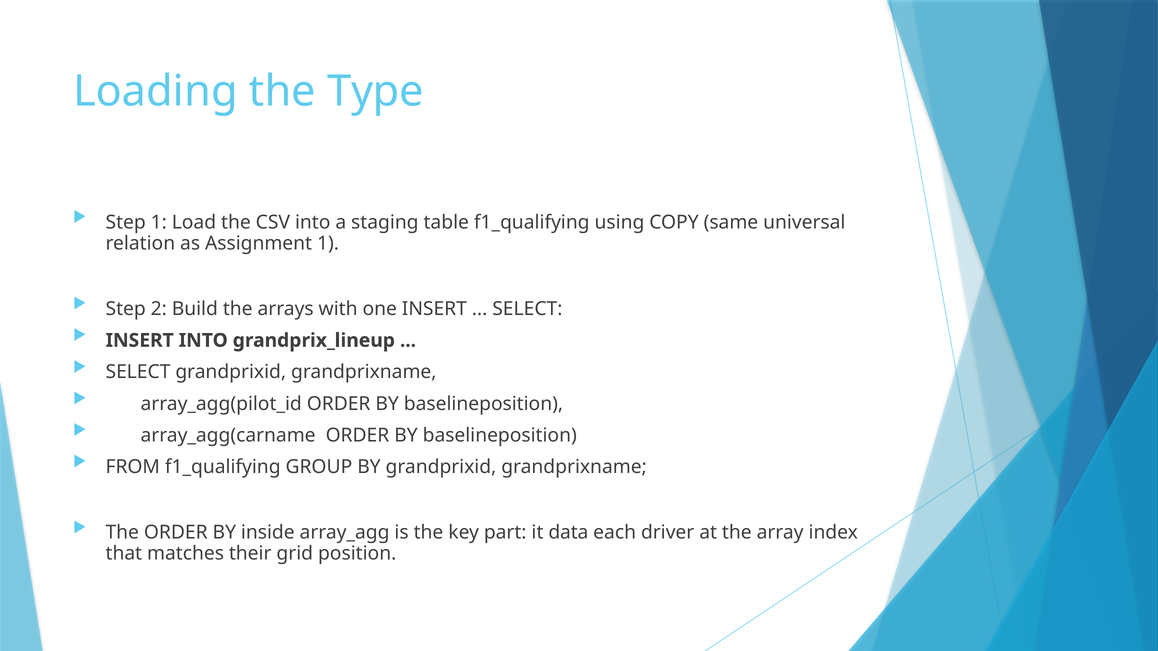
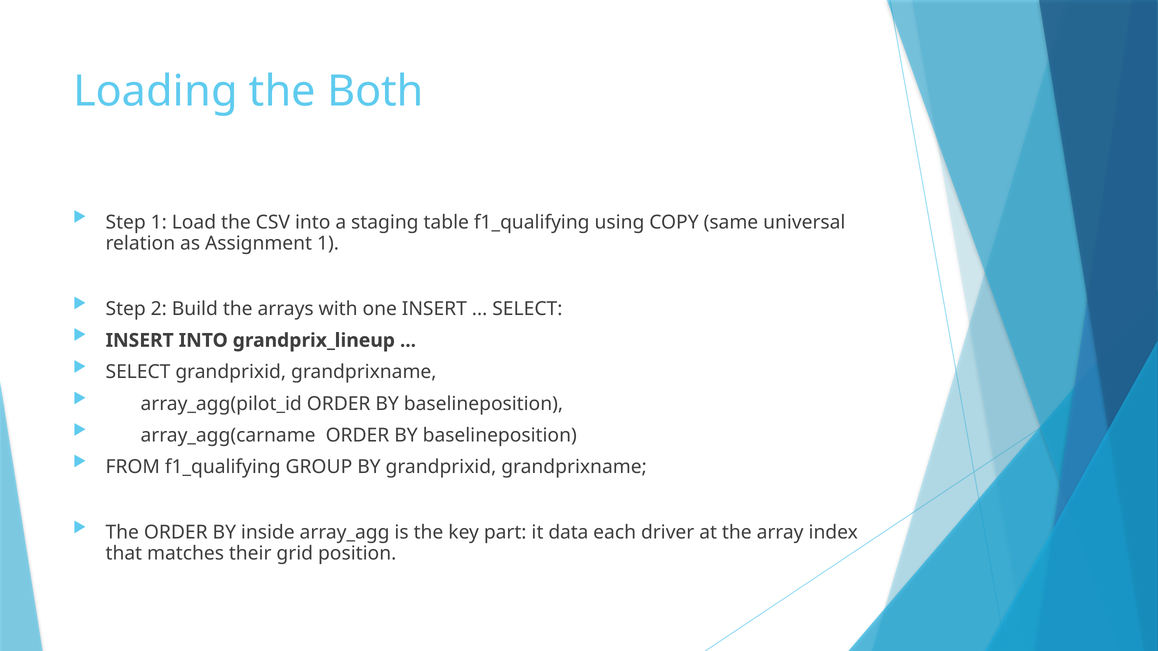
Type: Type -> Both
